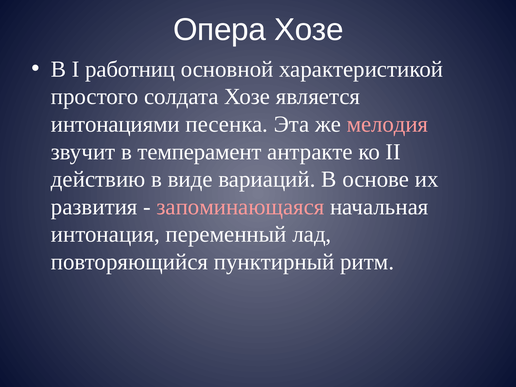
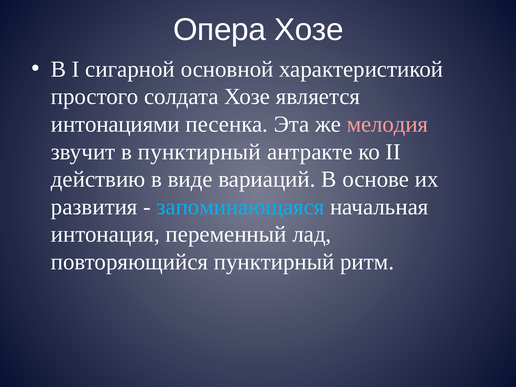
работниц: работниц -> сигарной
в темперамент: темперамент -> пунктирный
запоминающаяся colour: pink -> light blue
